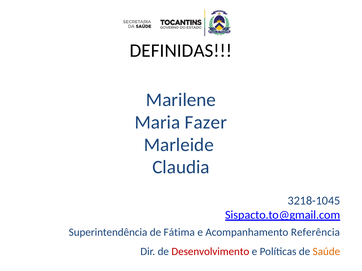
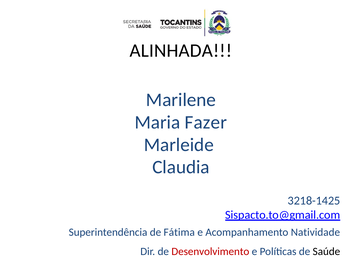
DEFINIDAS: DEFINIDAS -> ALINHADA
3218-1045: 3218-1045 -> 3218-1425
Referência: Referência -> Natividade
Saúde colour: orange -> black
